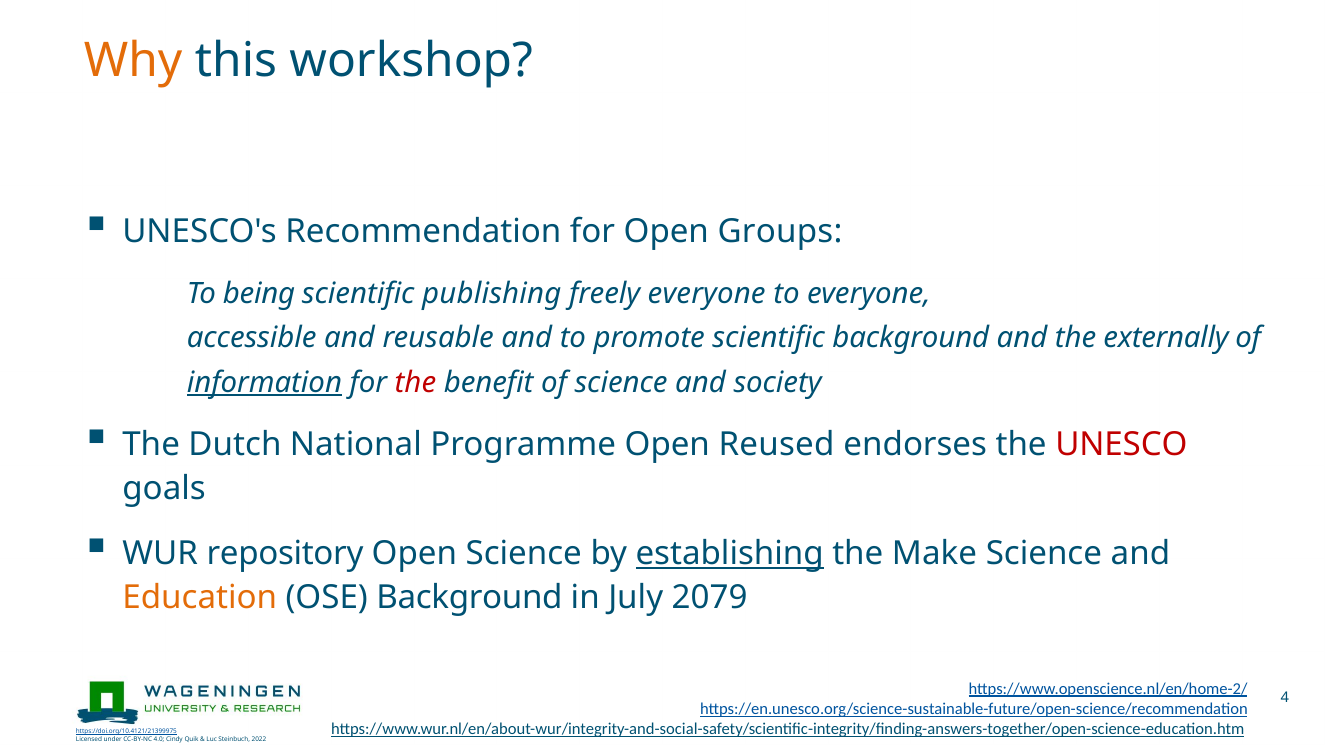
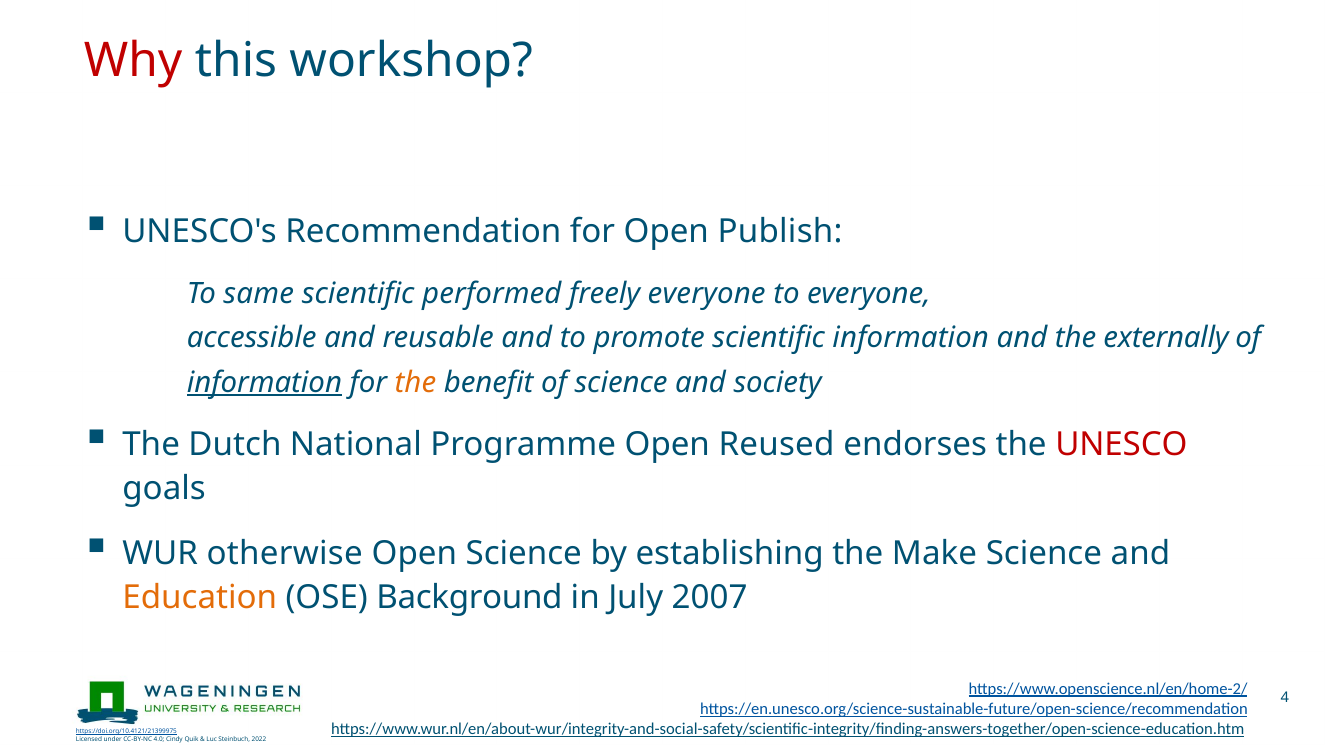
Why colour: orange -> red
Groups: Groups -> Publish
being: being -> same
publishing: publishing -> performed
scientific background: background -> information
the at (415, 383) colour: red -> orange
repository: repository -> otherwise
establishing underline: present -> none
2079: 2079 -> 2007
